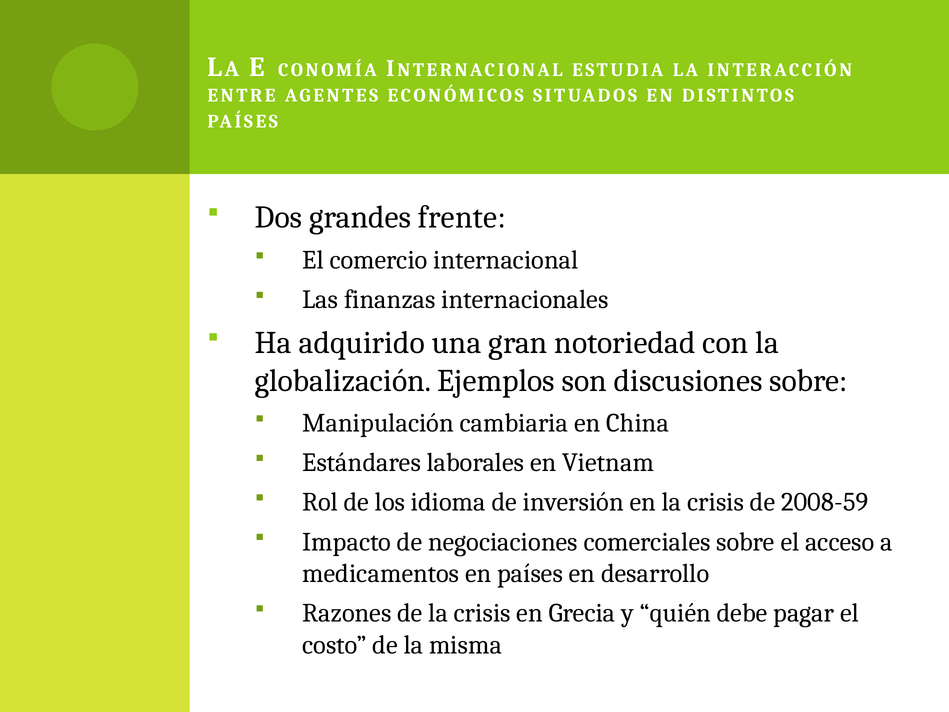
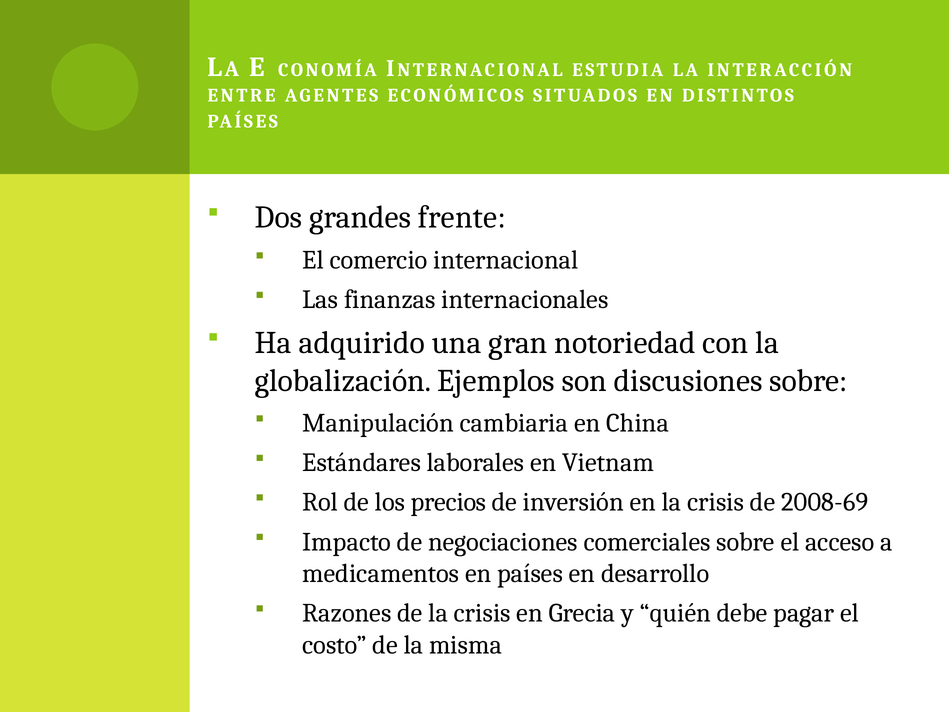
idioma: idioma -> precios
2008-59: 2008-59 -> 2008-69
